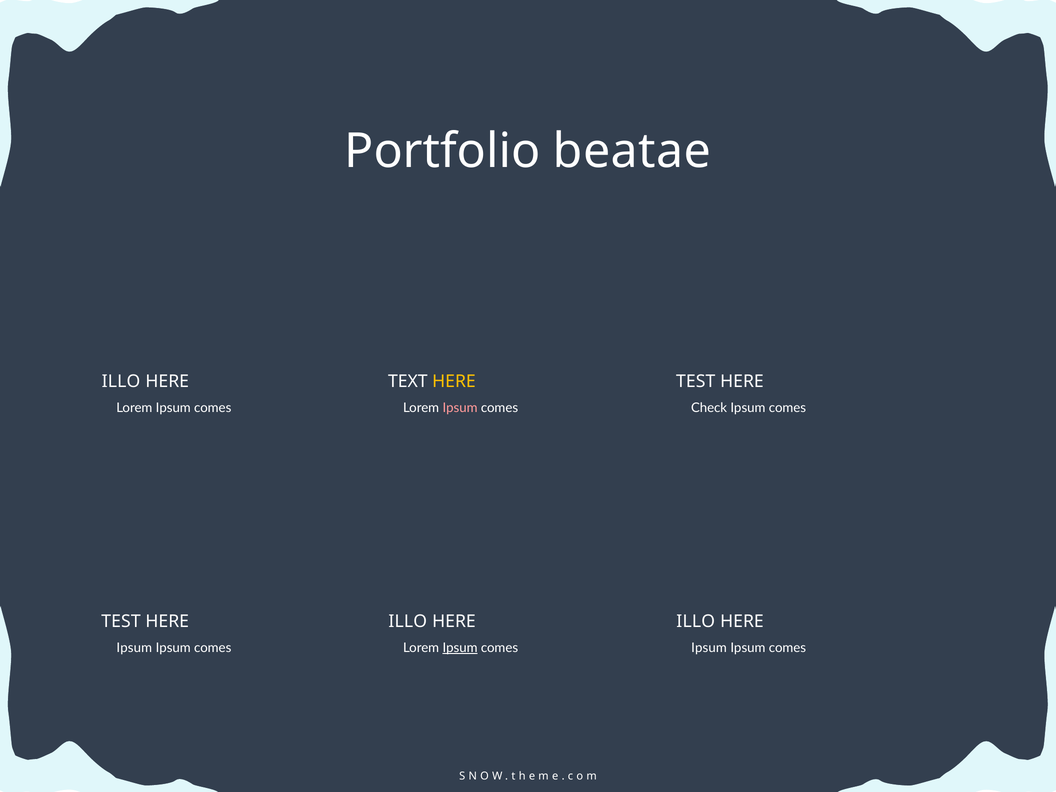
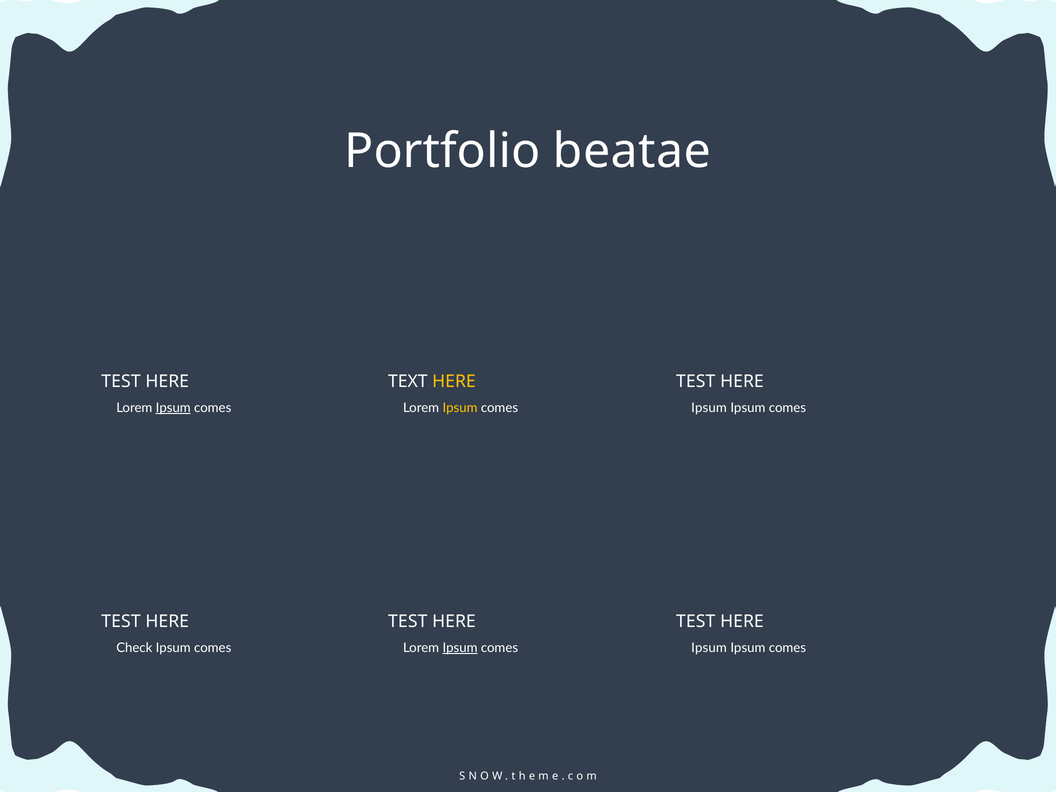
ILLO at (121, 381): ILLO -> TEST
Ipsum at (173, 408) underline: none -> present
Ipsum at (460, 408) colour: pink -> yellow
Check at (709, 408): Check -> Ipsum
ILLO at (408, 621): ILLO -> TEST
ILLO at (696, 621): ILLO -> TEST
Ipsum at (134, 648): Ipsum -> Check
